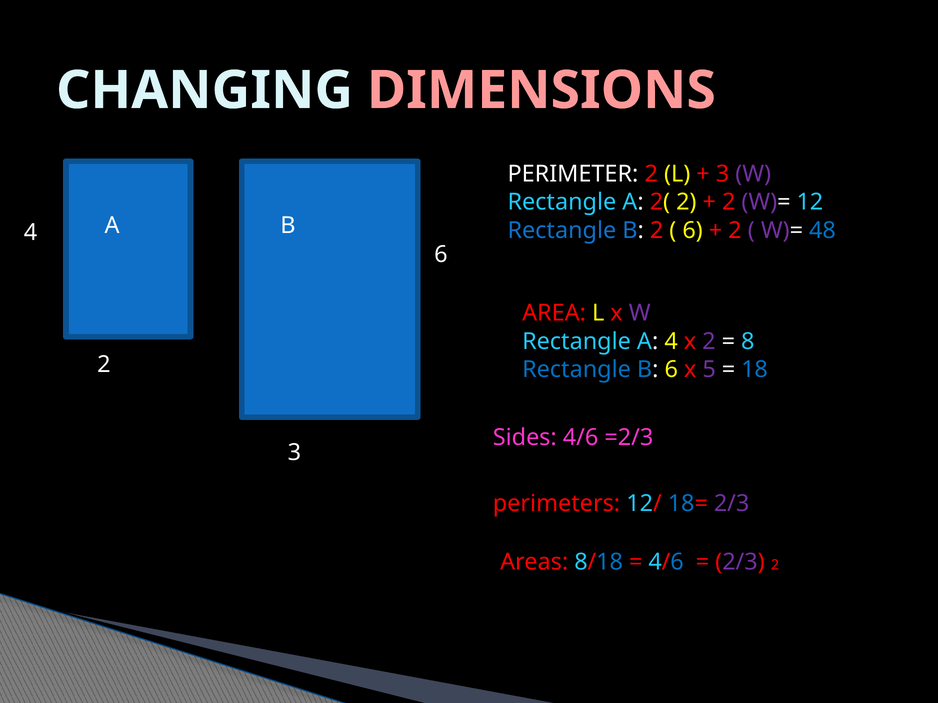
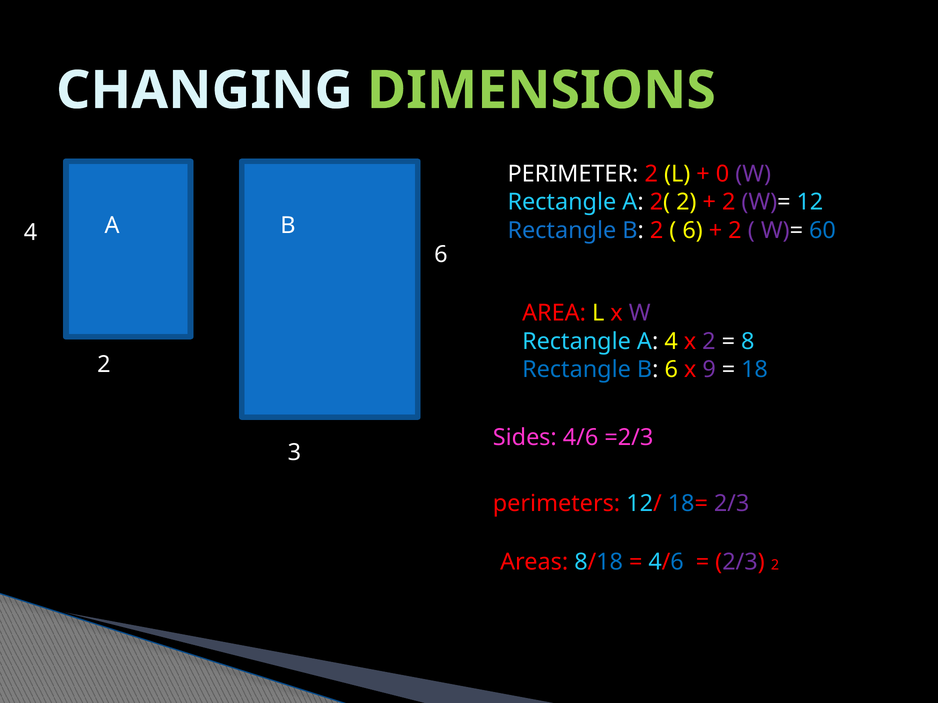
DIMENSIONS colour: pink -> light green
3 at (722, 174): 3 -> 0
48: 48 -> 60
5: 5 -> 9
